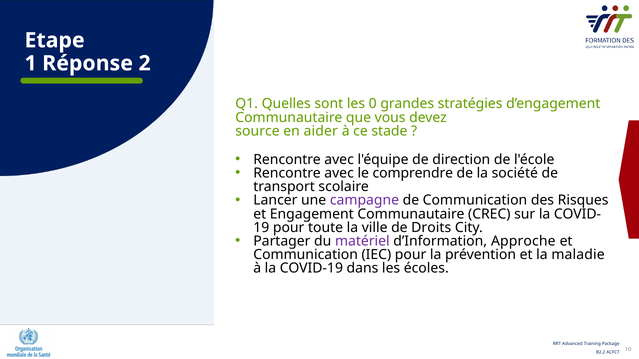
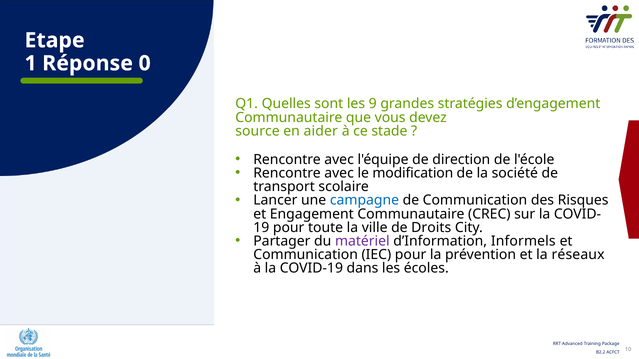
2: 2 -> 0
0: 0 -> 9
comprendre: comprendre -> modification
campagne colour: purple -> blue
Approche: Approche -> Informels
maladie: maladie -> réseaux
